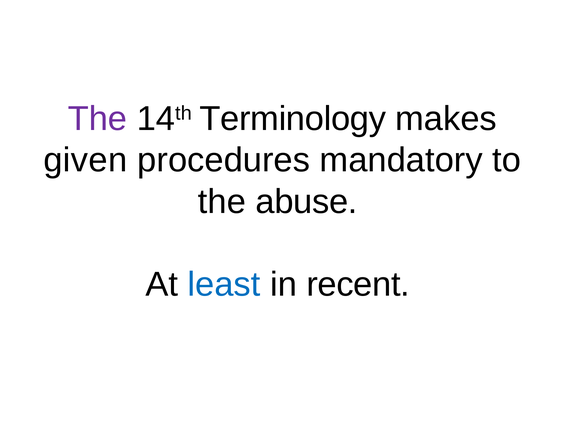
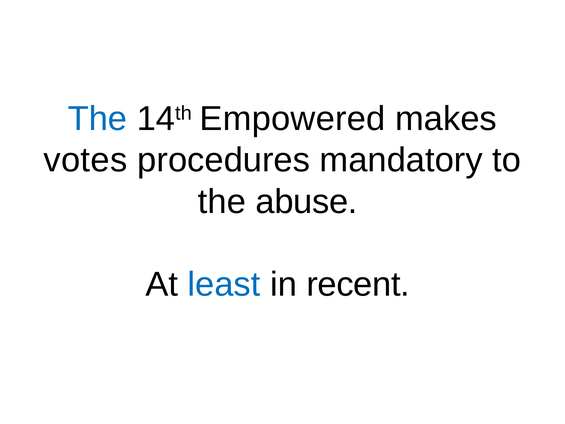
The at (97, 119) colour: purple -> blue
Terminology: Terminology -> Empowered
given: given -> votes
